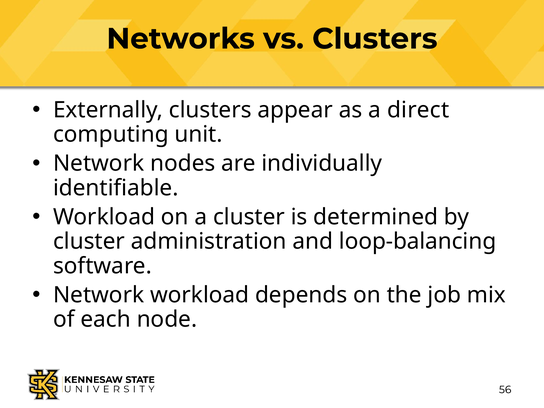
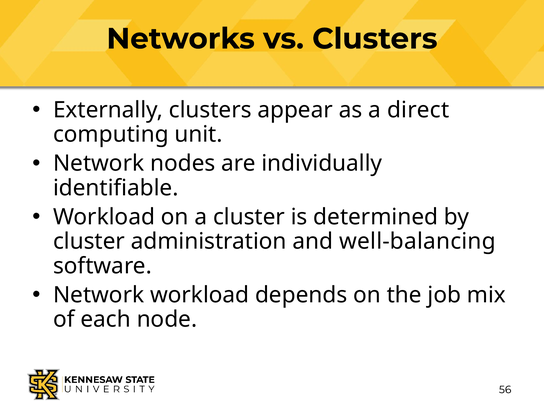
loop-balancing: loop-balancing -> well-balancing
